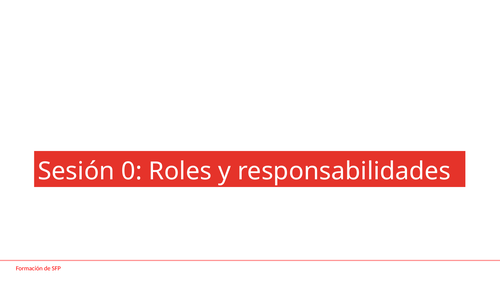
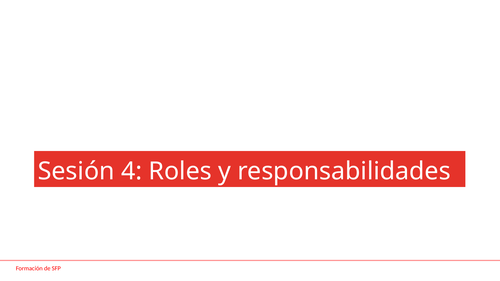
0: 0 -> 4
